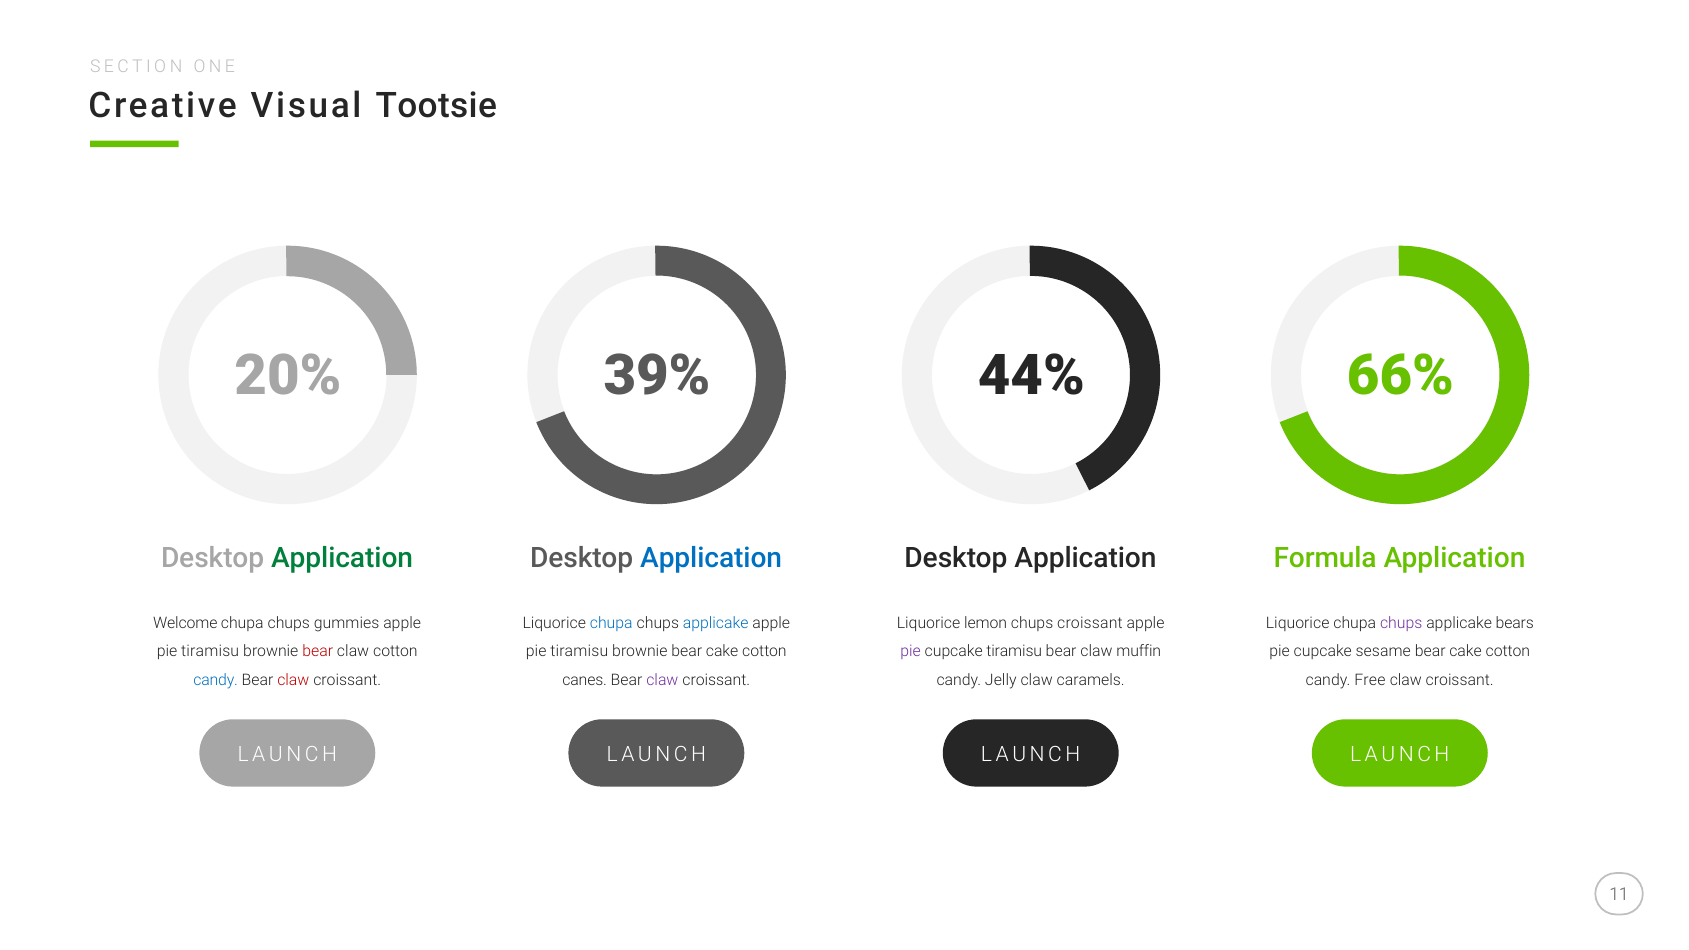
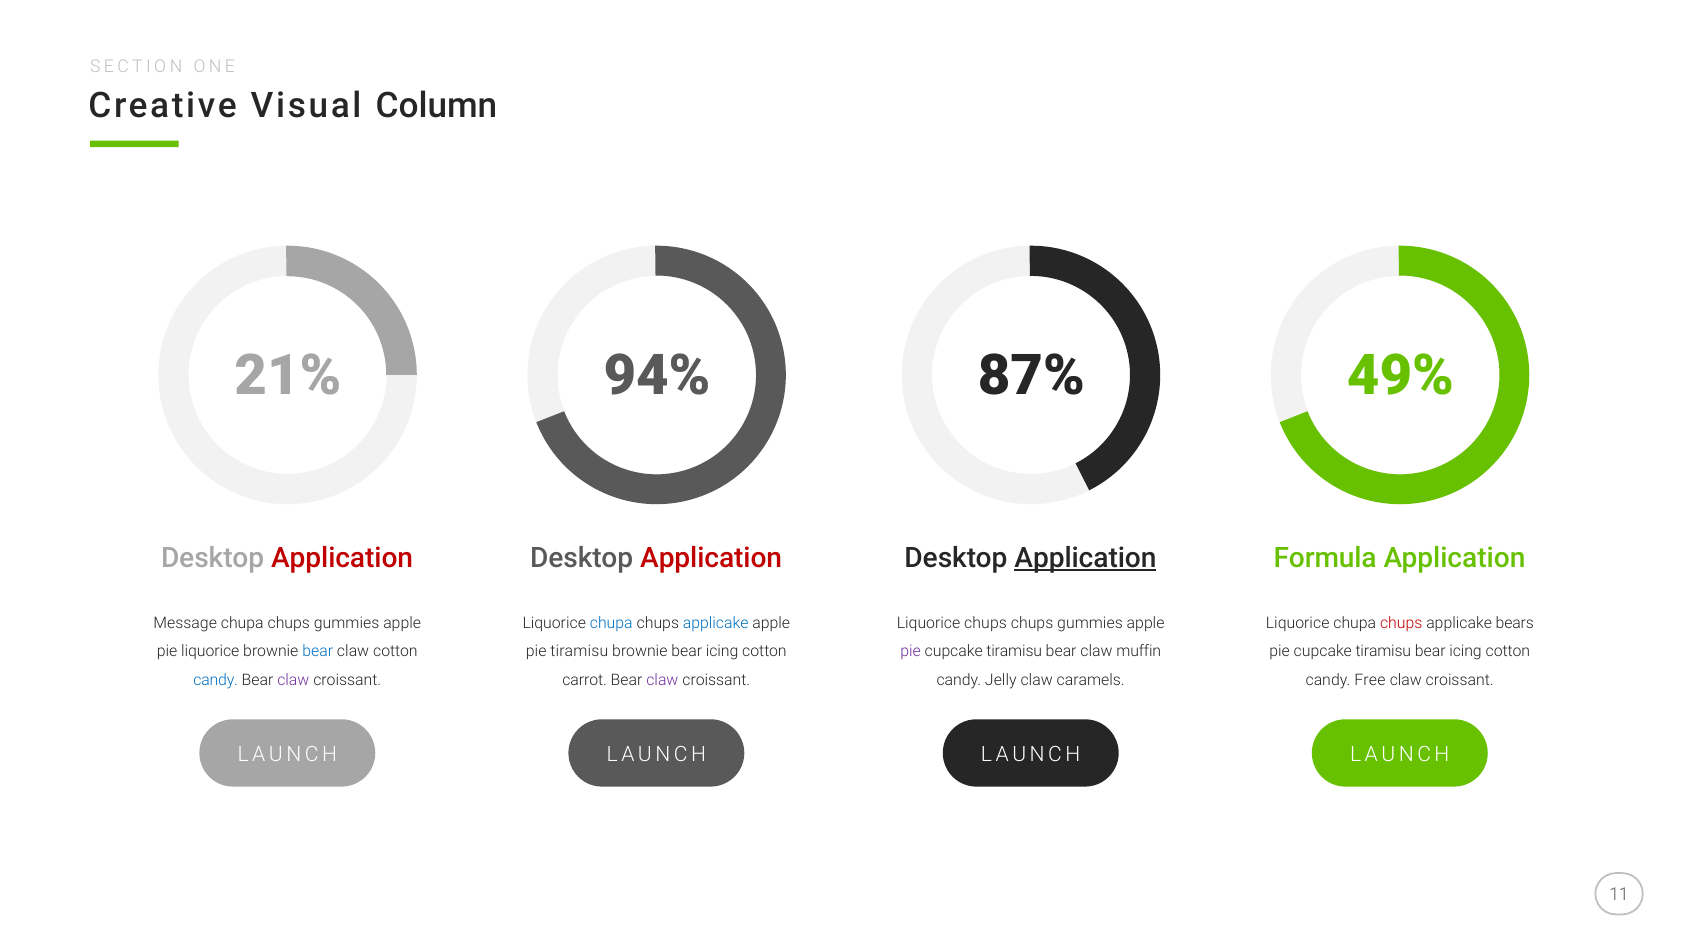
Tootsie: Tootsie -> Column
20%: 20% -> 21%
39%: 39% -> 94%
44%: 44% -> 87%
66%: 66% -> 49%
Application at (342, 558) colour: green -> red
Application at (711, 558) colour: blue -> red
Application at (1085, 558) underline: none -> present
Welcome: Welcome -> Message
Liquorice lemon: lemon -> chups
croissant at (1090, 623): croissant -> gummies
chups at (1401, 623) colour: purple -> red
tiramisu at (210, 651): tiramisu -> liquorice
bear at (318, 651) colour: red -> blue
brownie bear cake: cake -> icing
sesame at (1383, 651): sesame -> tiramisu
cake at (1466, 651): cake -> icing
claw at (293, 680) colour: red -> purple
canes: canes -> carrot
